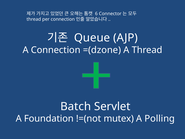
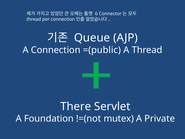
=(dzone: =(dzone -> =(public
Batch: Batch -> There
Polling: Polling -> Private
